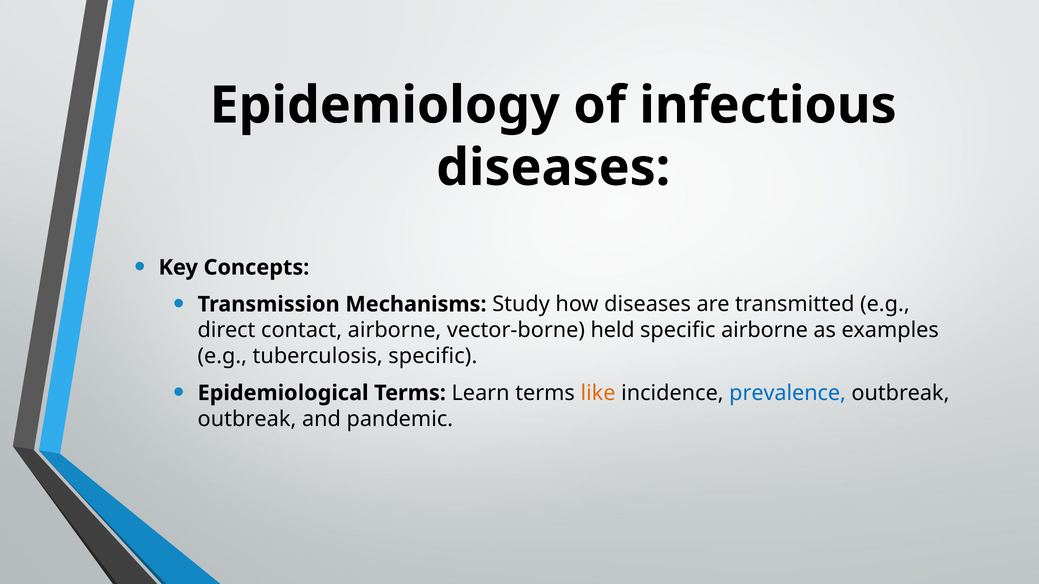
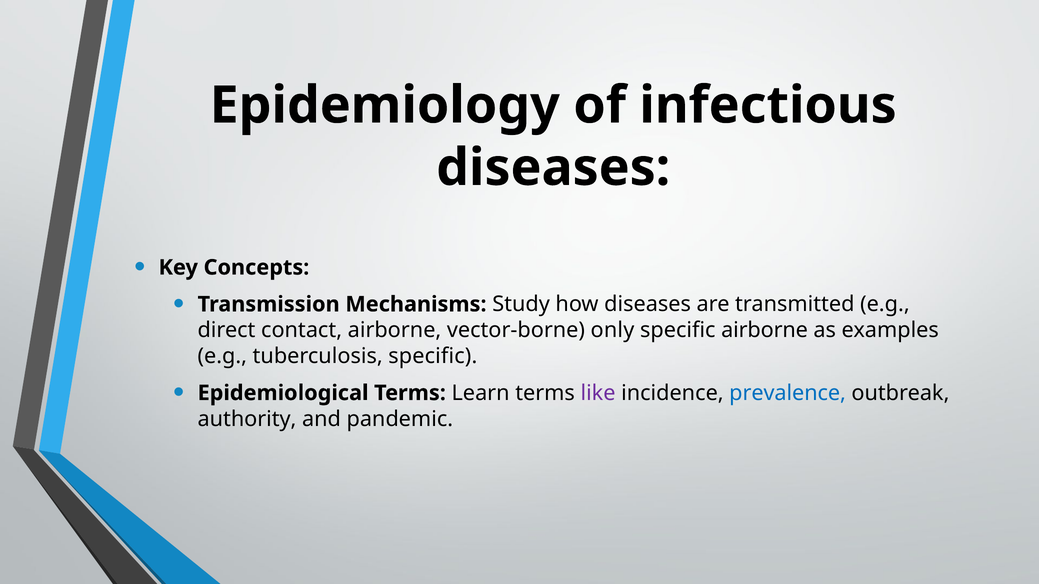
held: held -> only
like colour: orange -> purple
outbreak at (247, 419): outbreak -> authority
